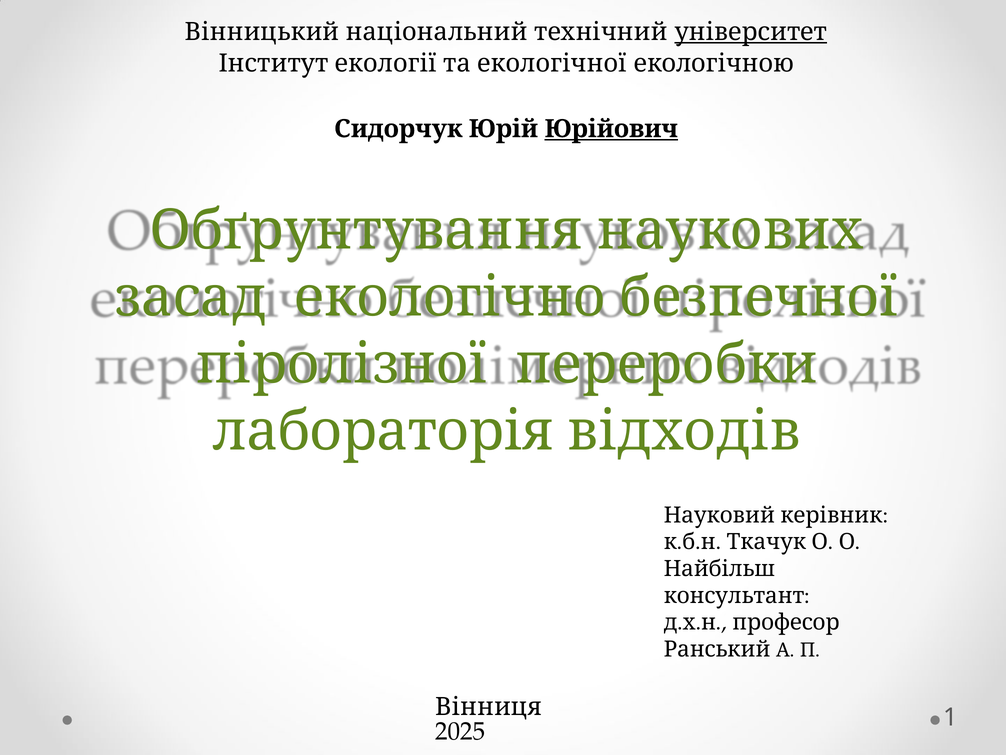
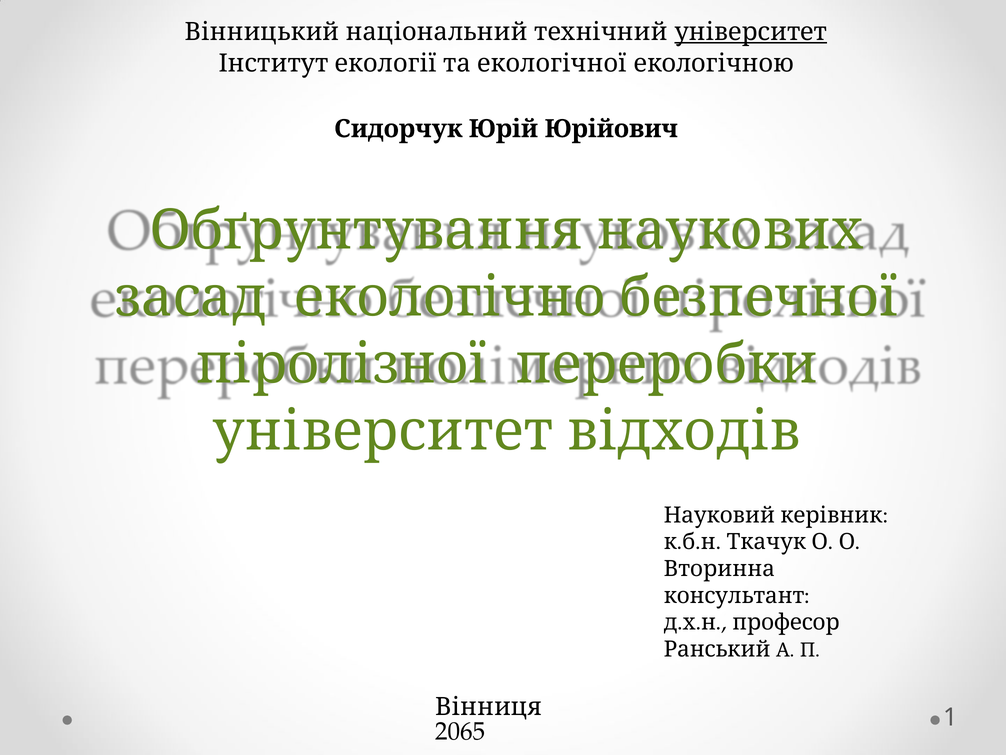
Юрійович underline: present -> none
лабораторія at (384, 431): лабораторія -> університет
Найбільш: Найбільш -> Вторинна
2025: 2025 -> 2065
